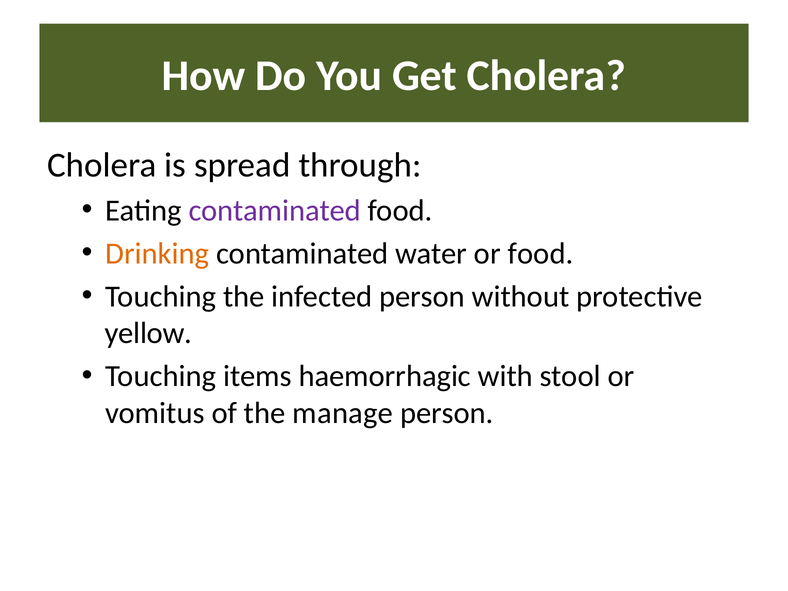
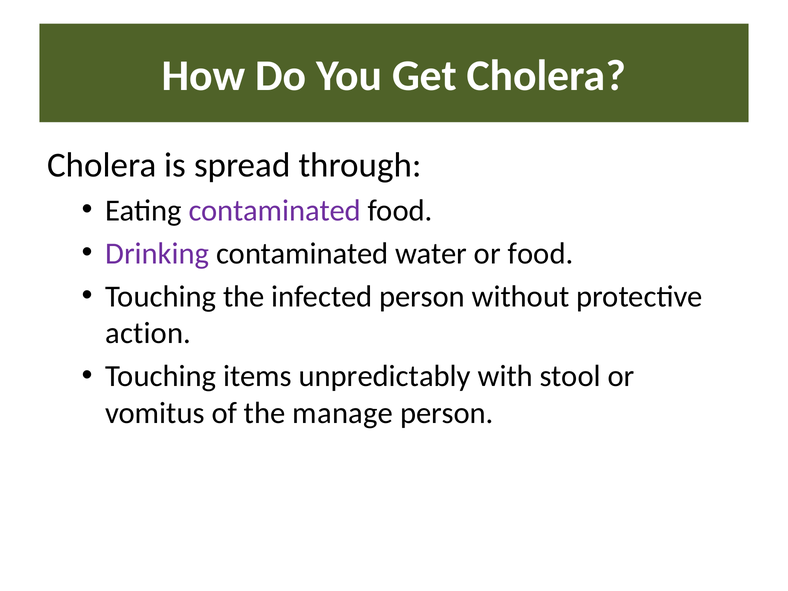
Drinking colour: orange -> purple
yellow: yellow -> action
haemorrhagic: haemorrhagic -> unpredictably
